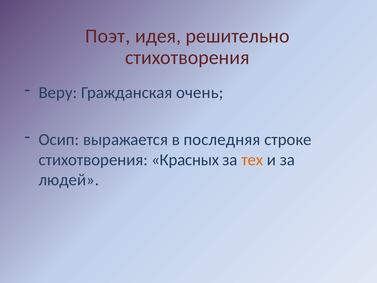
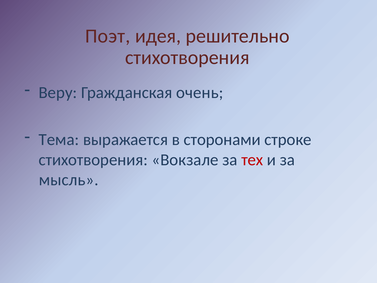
Осип: Осип -> Тема
последняя: последняя -> сторонами
Красных: Красных -> Вокзале
тех colour: orange -> red
людей: людей -> мысль
